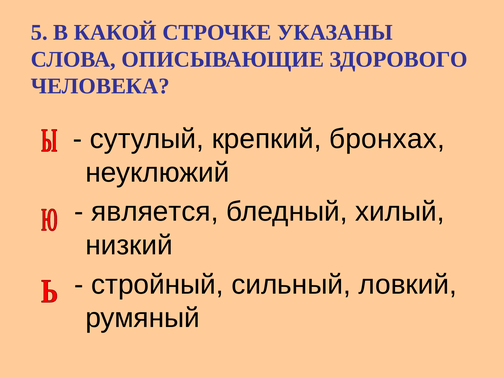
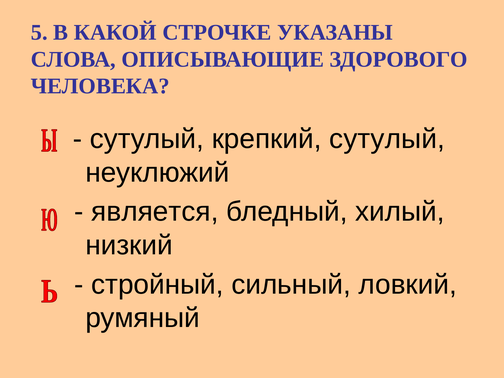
крепкий бронхах: бронхах -> сутулый
